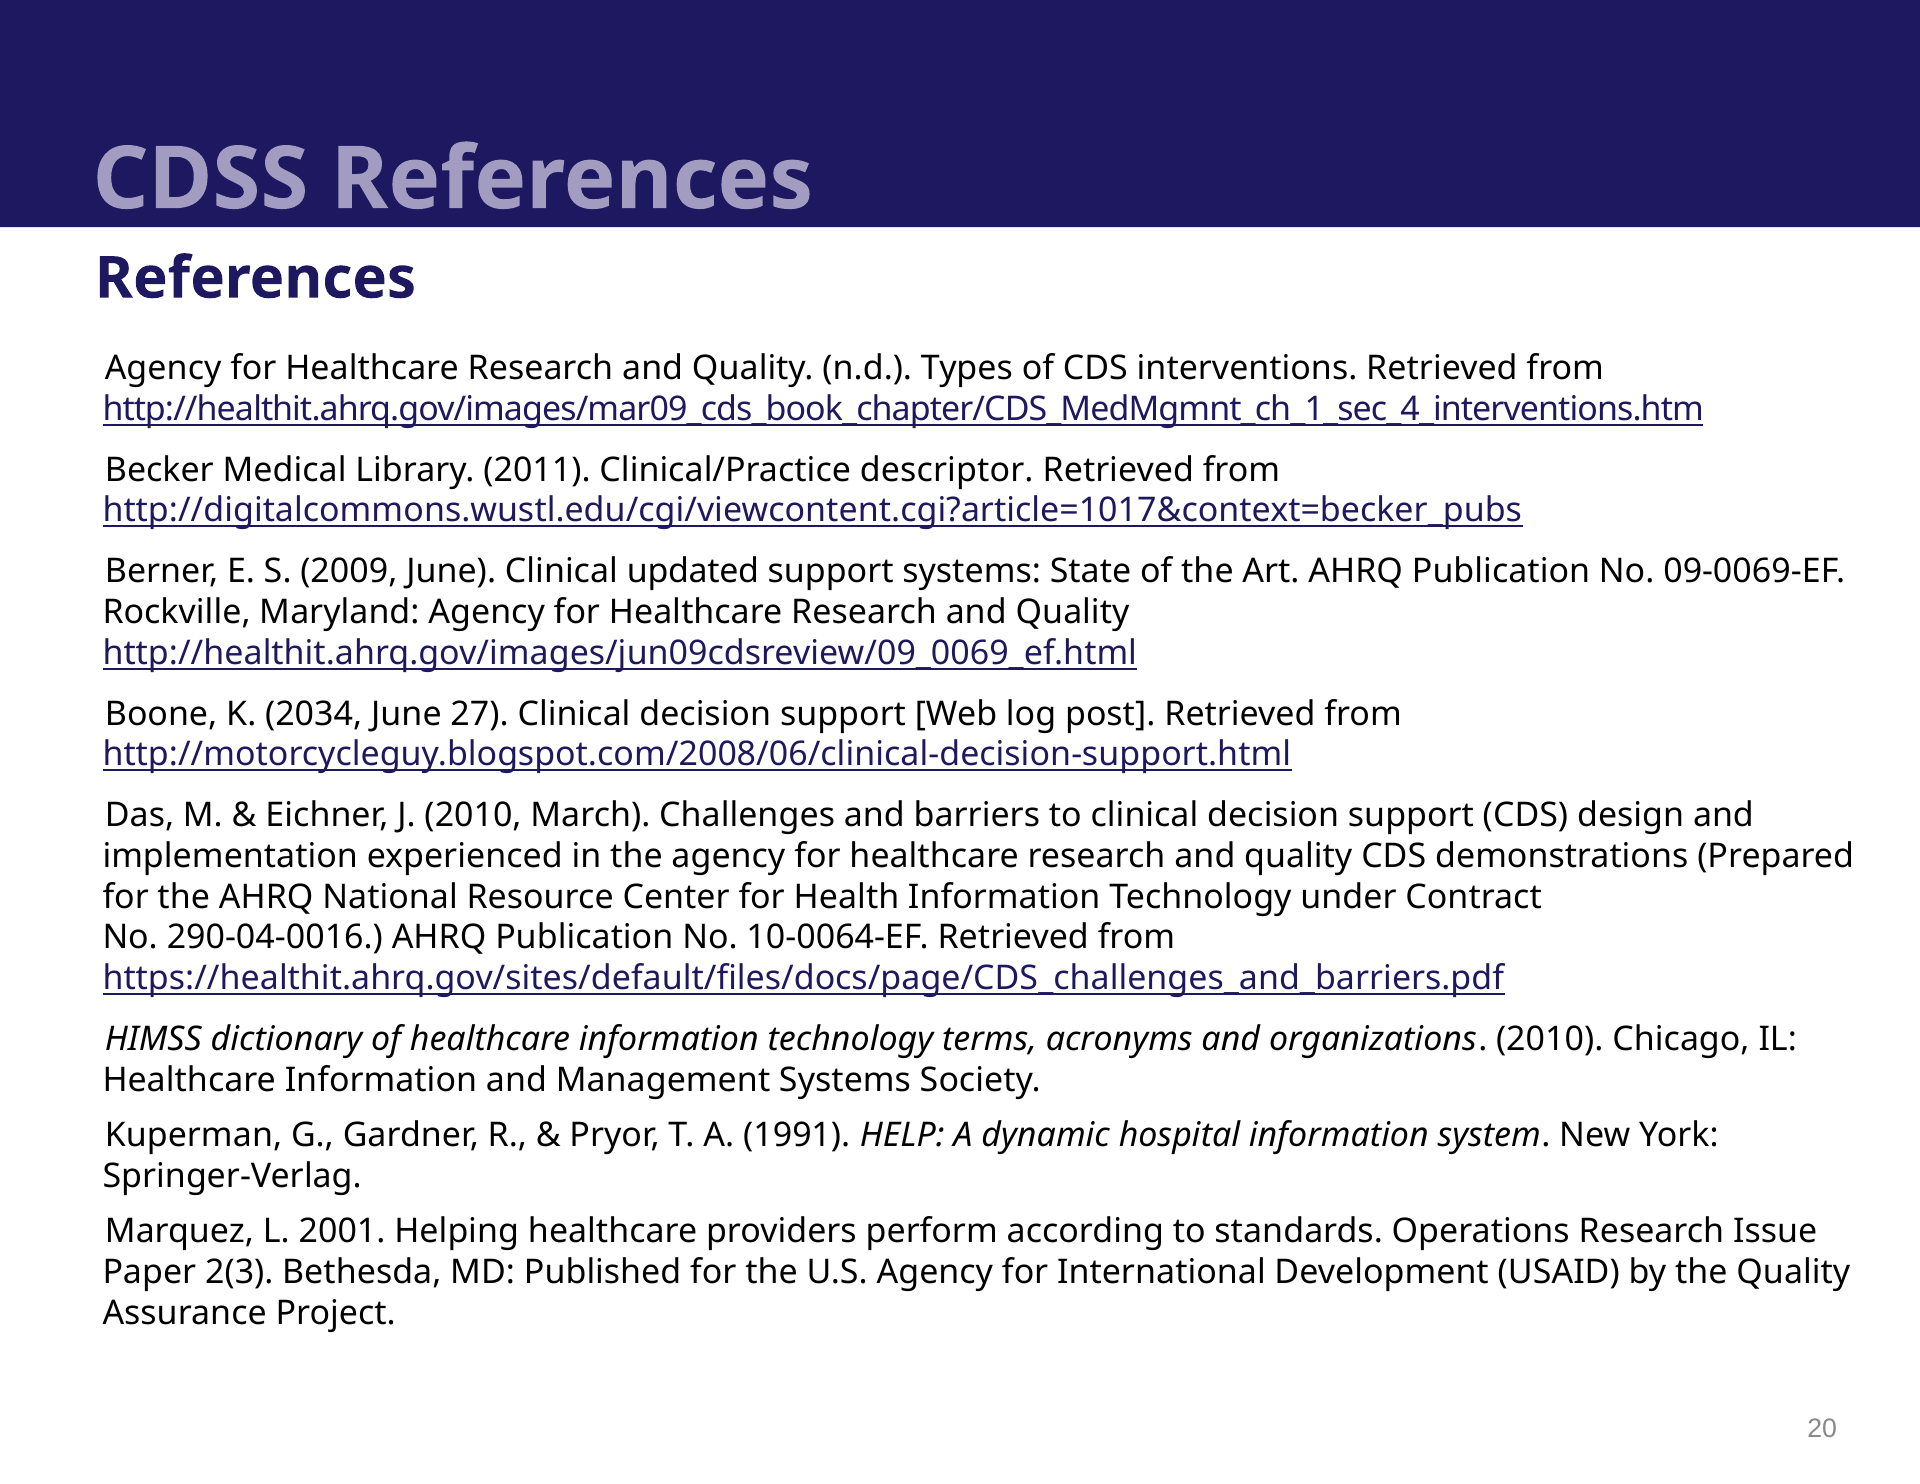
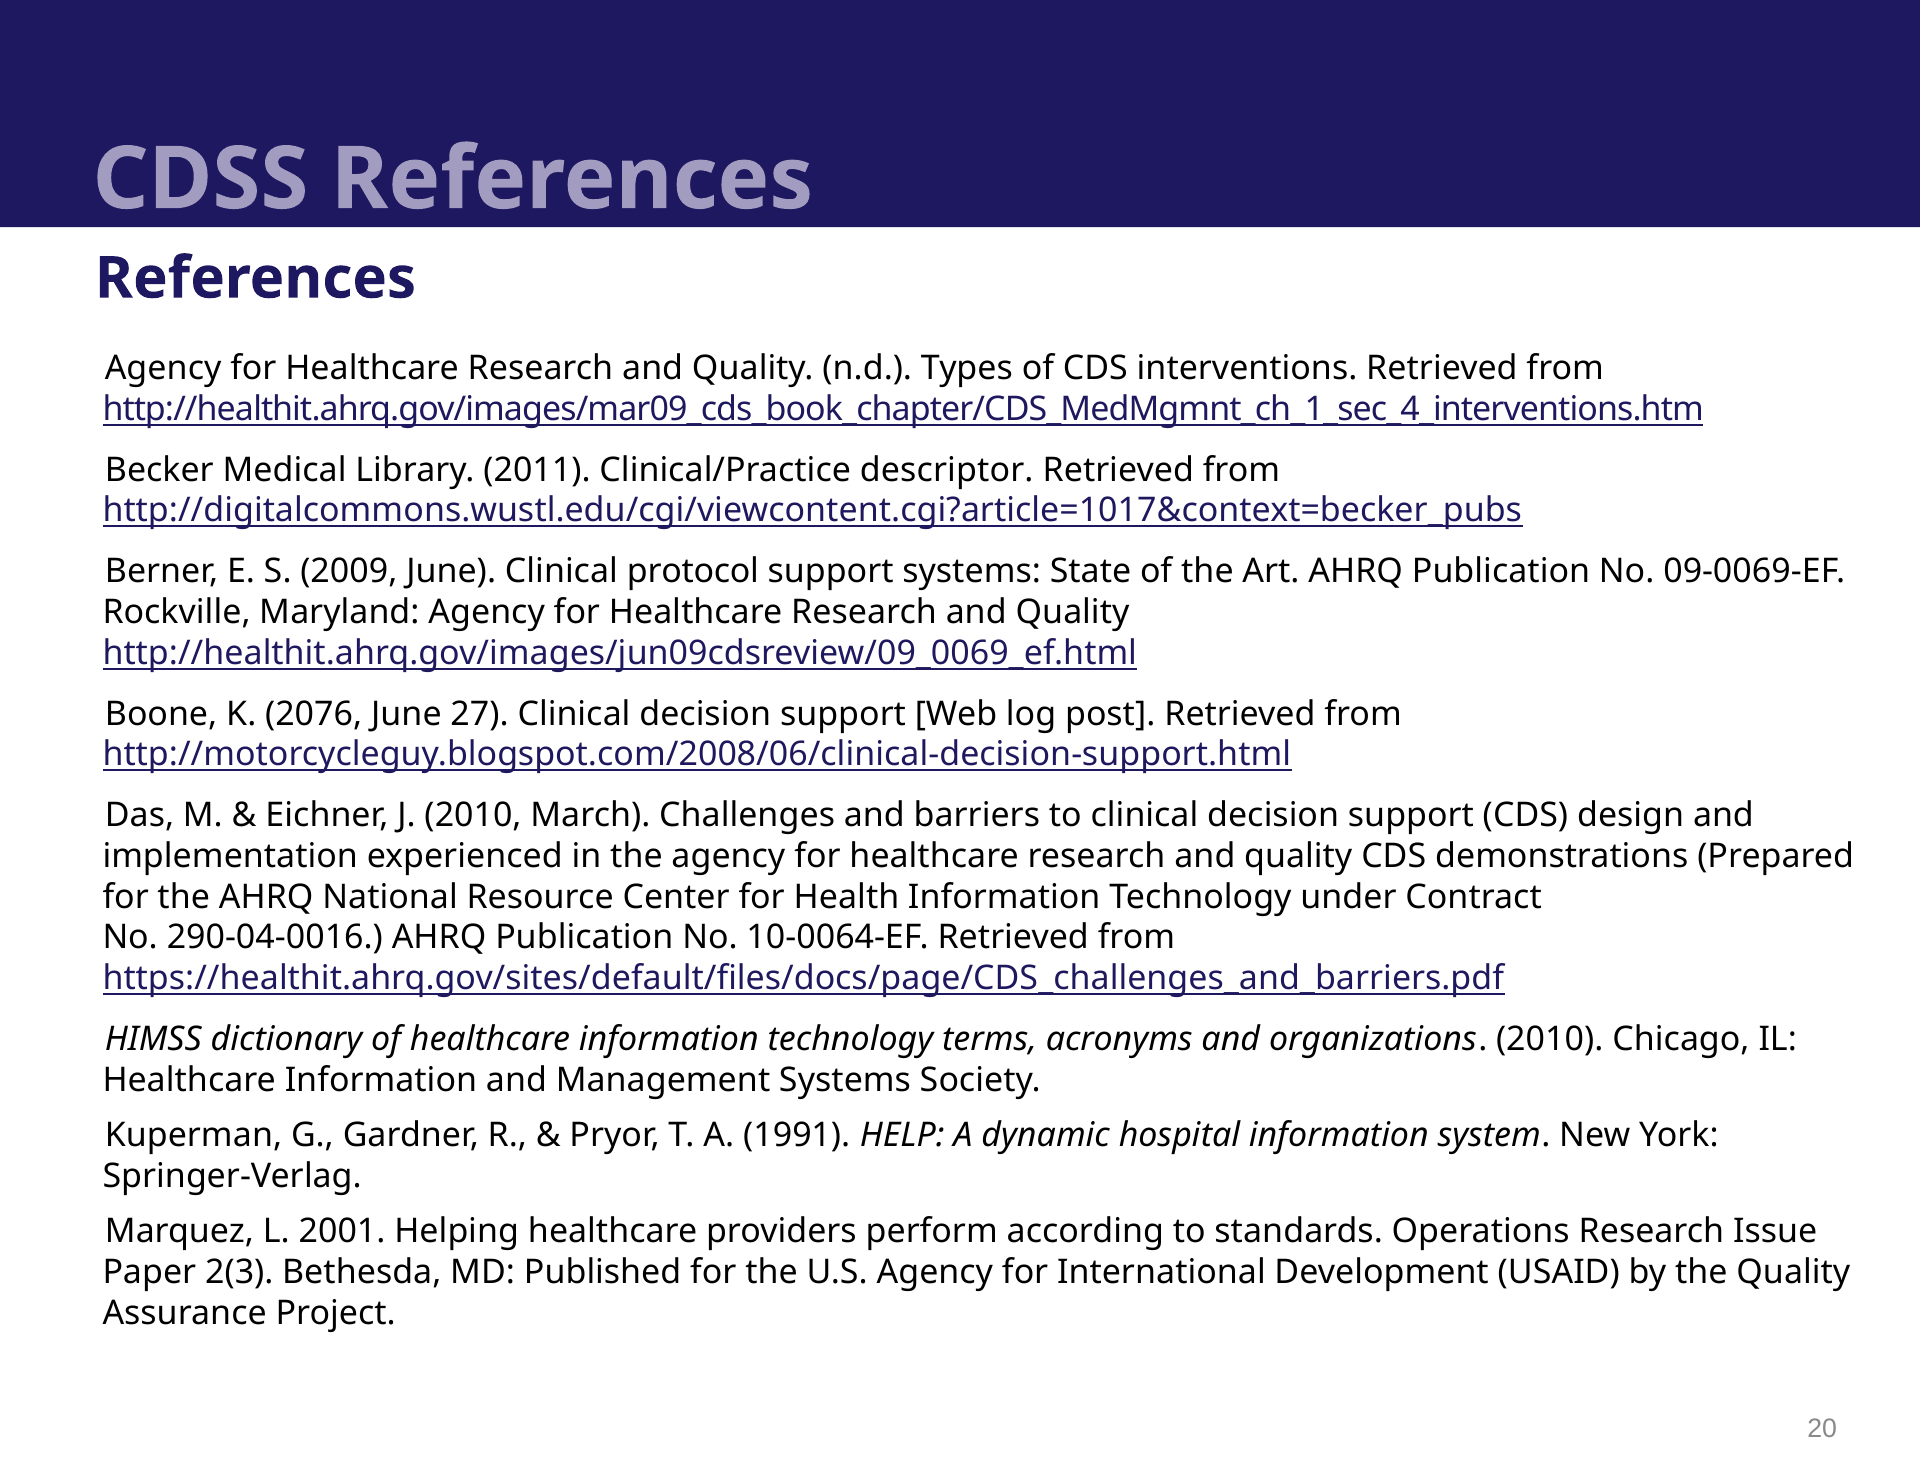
updated: updated -> protocol
2034: 2034 -> 2076
